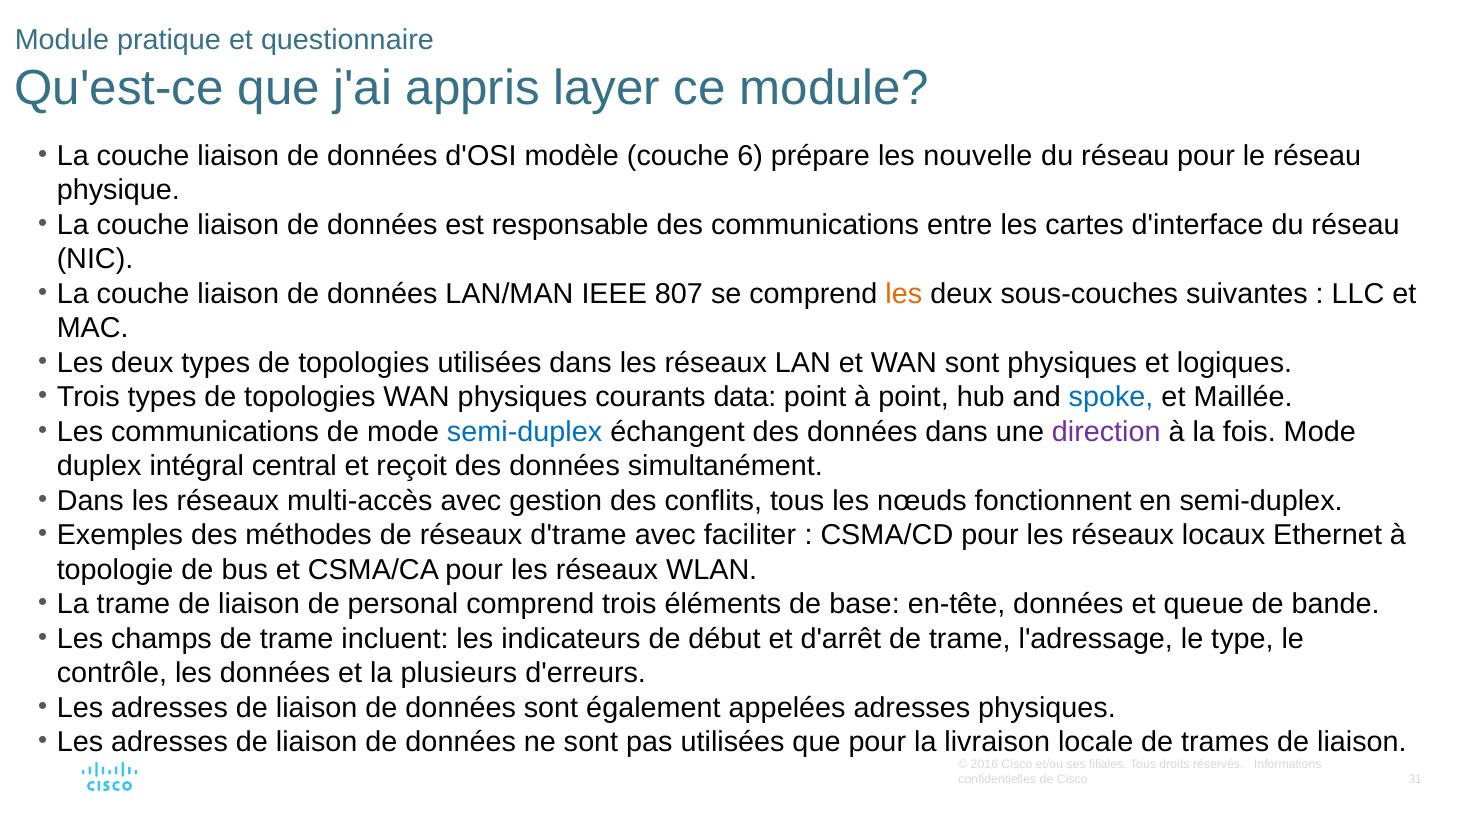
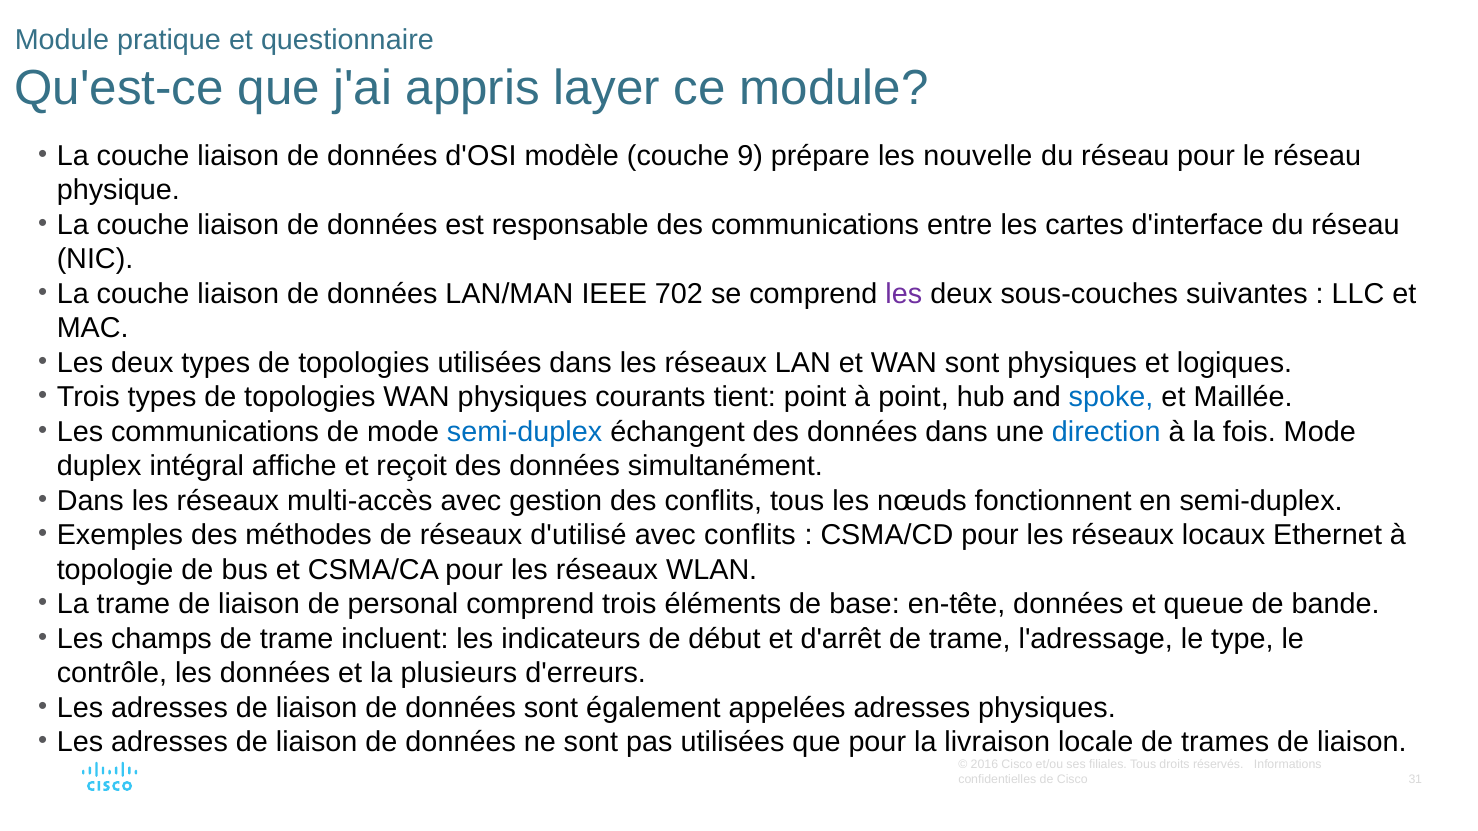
6: 6 -> 9
807: 807 -> 702
les at (904, 294) colour: orange -> purple
data: data -> tient
direction colour: purple -> blue
central: central -> affiche
d'trame: d'trame -> d'utilisé
avec faciliter: faciliter -> conflits
